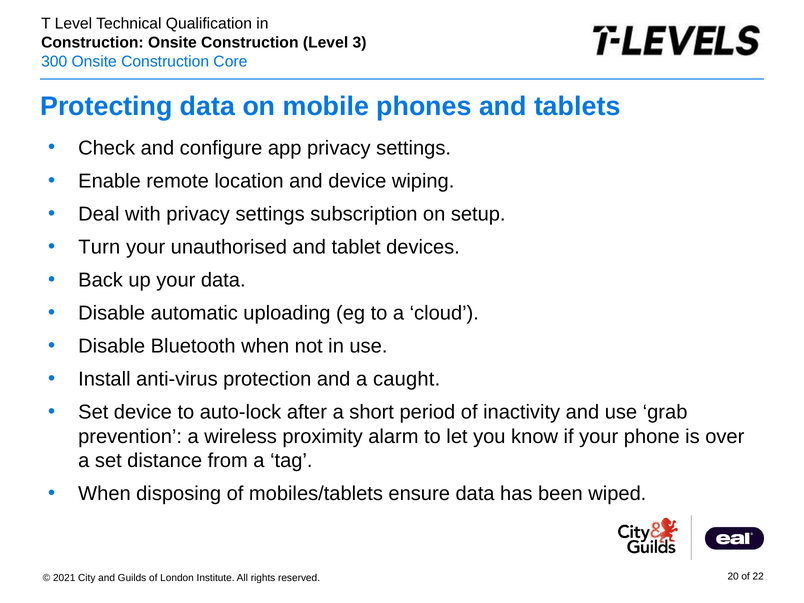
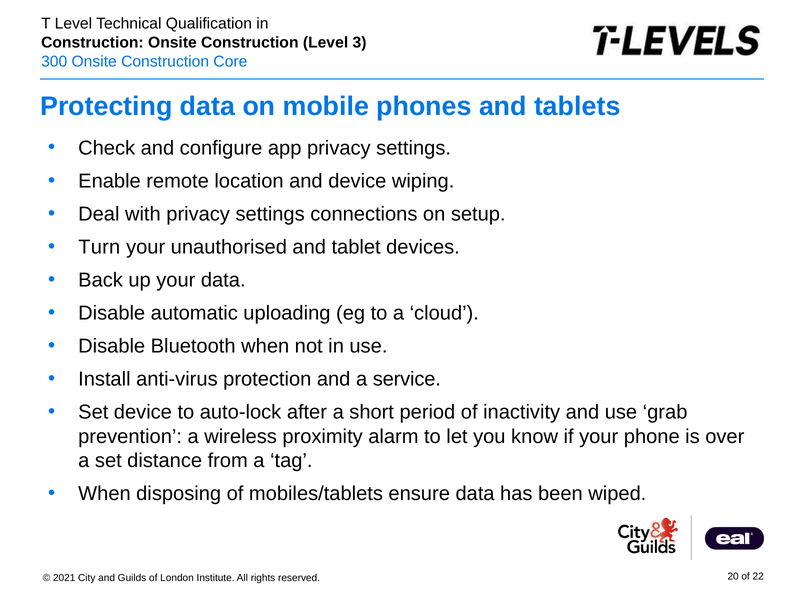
subscription: subscription -> connections
caught: caught -> service
